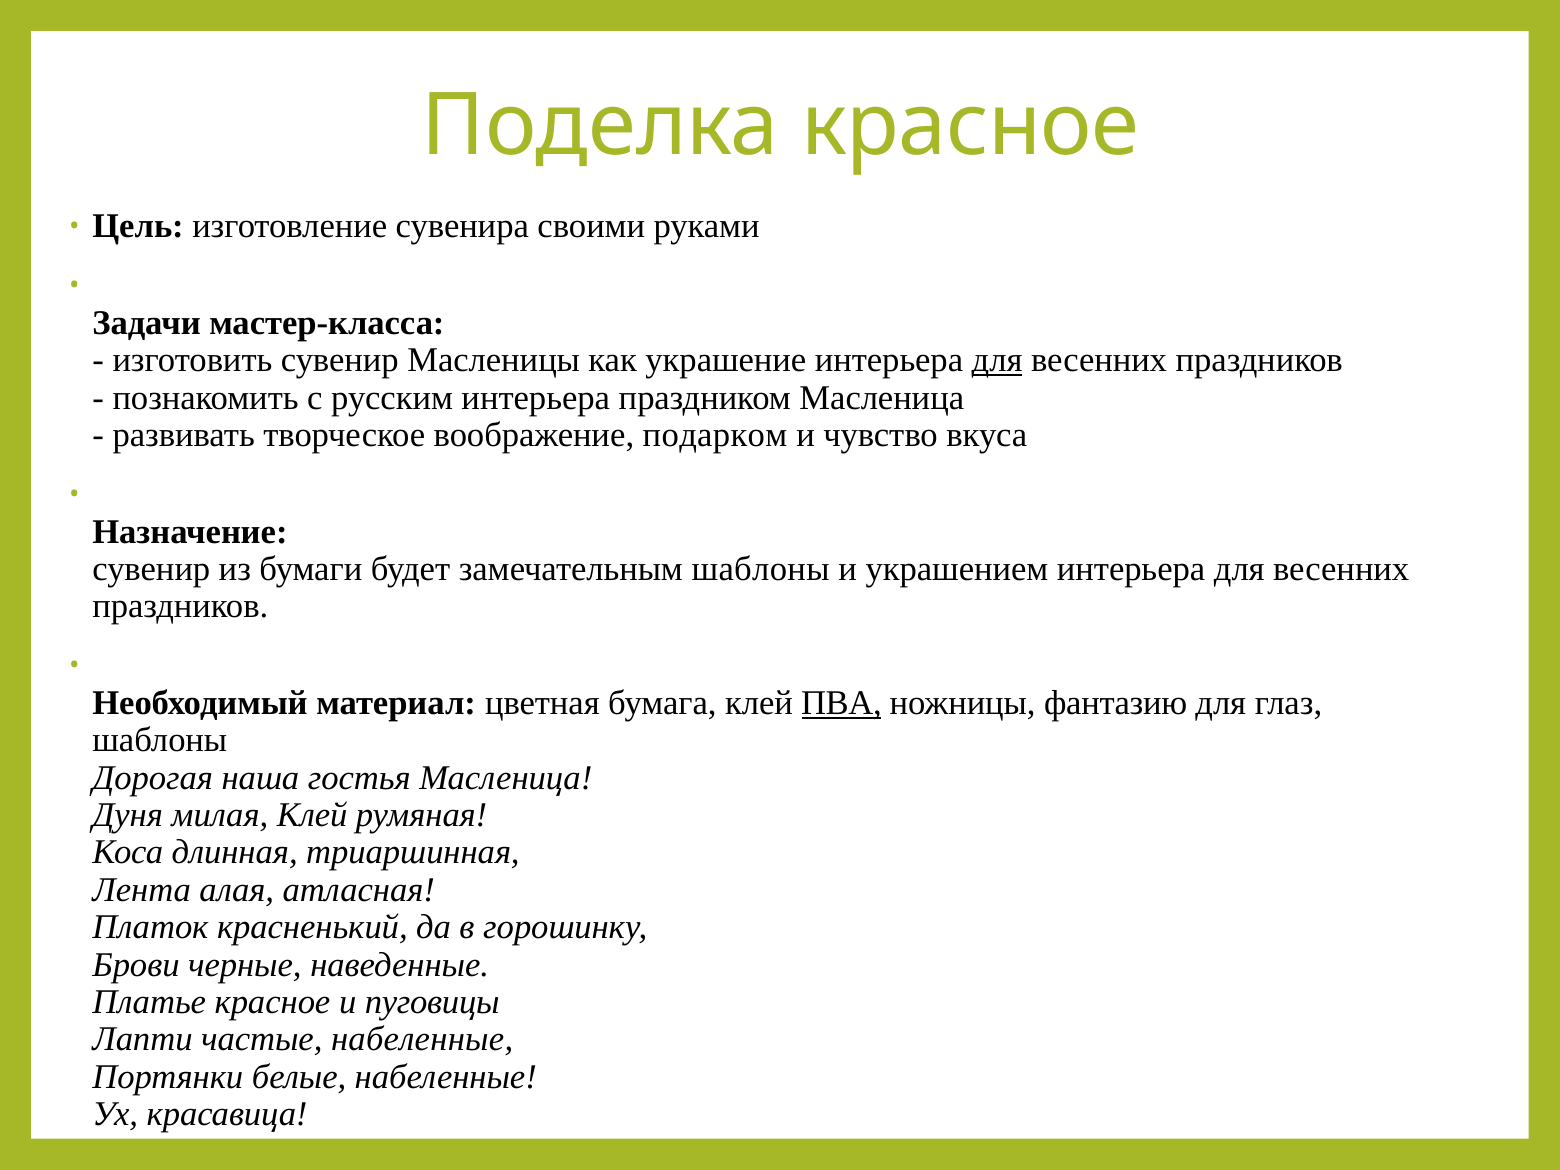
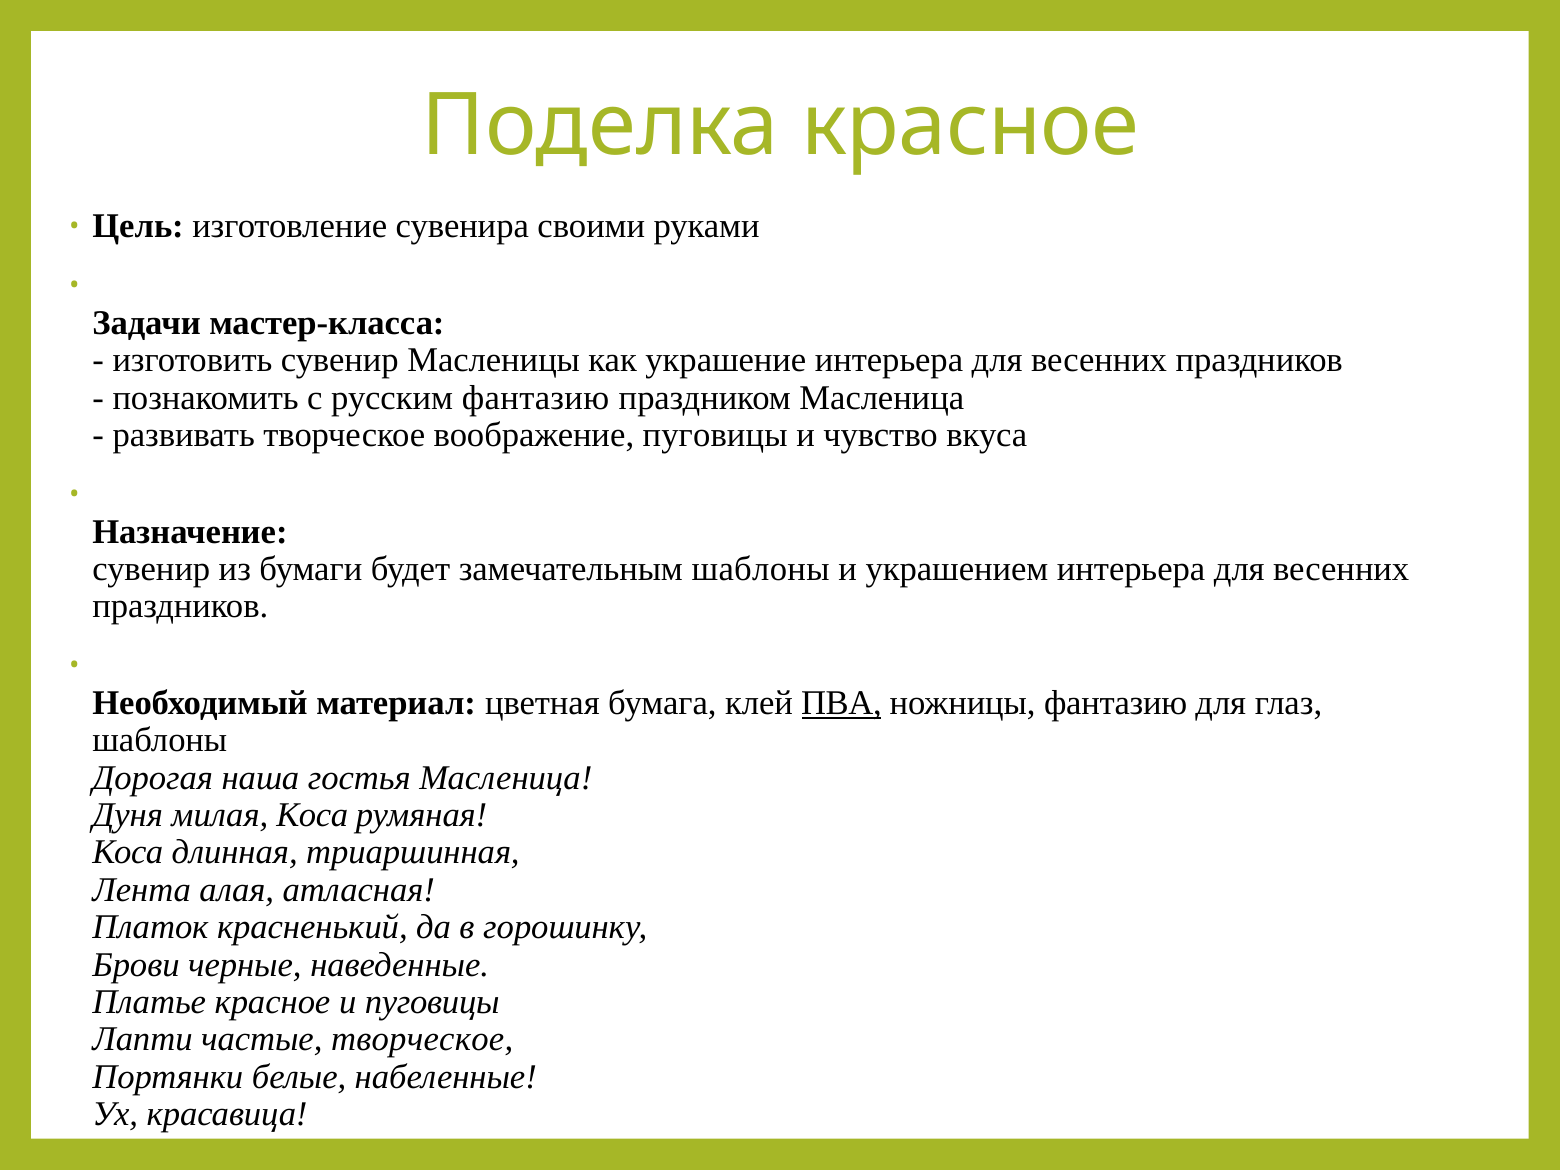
для at (997, 360) underline: present -> none
русским интерьера: интерьера -> фантазию
воображение подарком: подарком -> пуговицы
милая Клей: Клей -> Коса
частые набеленные: набеленные -> творческое
